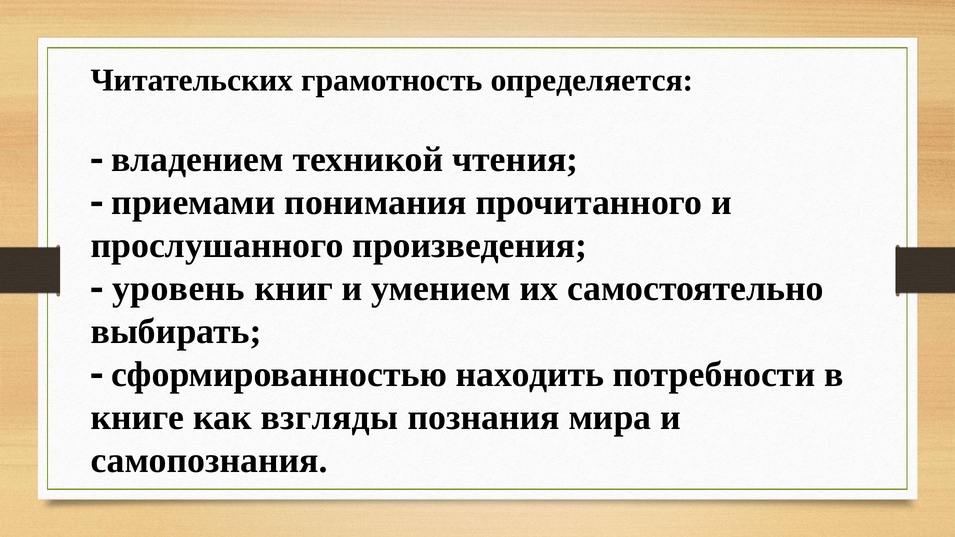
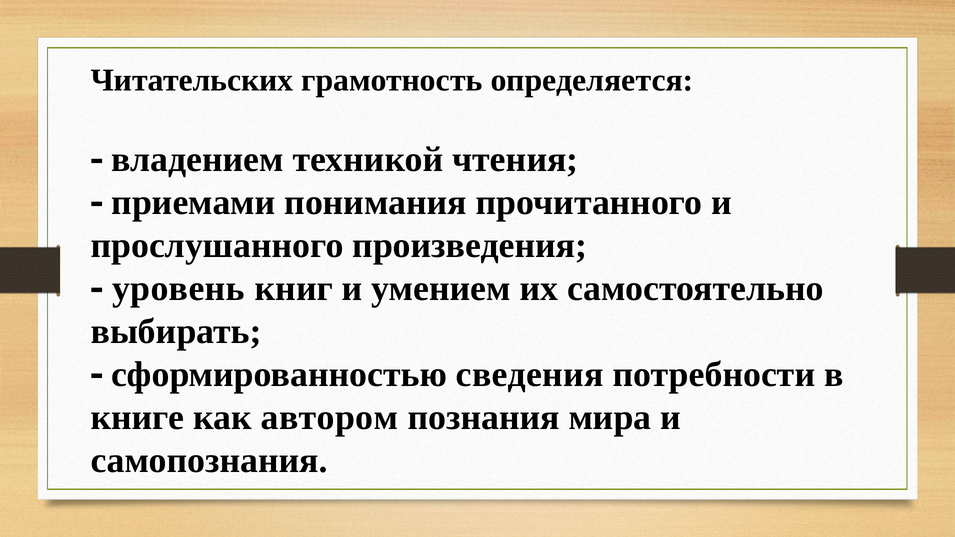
находить: находить -> сведения
взгляды: взгляды -> автором
